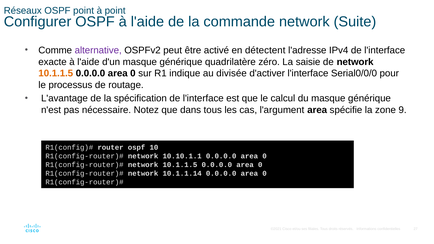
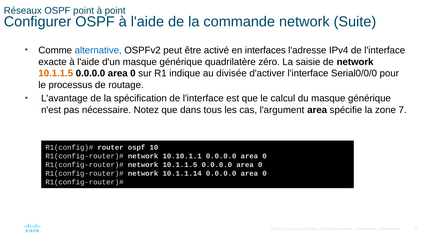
alternative colour: purple -> blue
détectent: détectent -> interfaces
9: 9 -> 7
